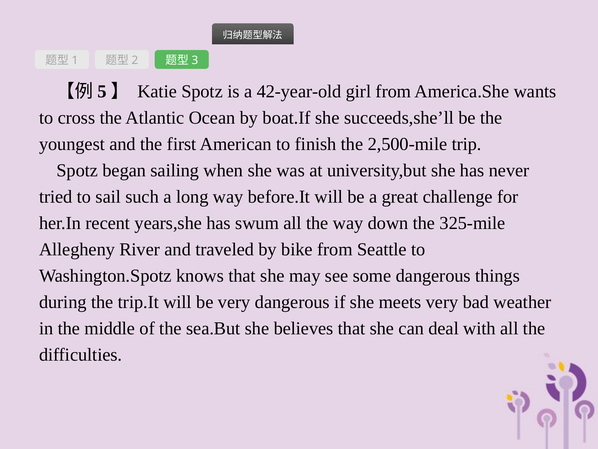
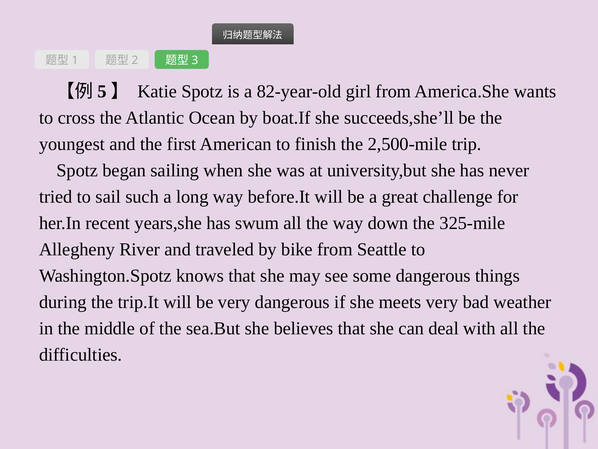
42-year-old: 42-year-old -> 82-year-old
